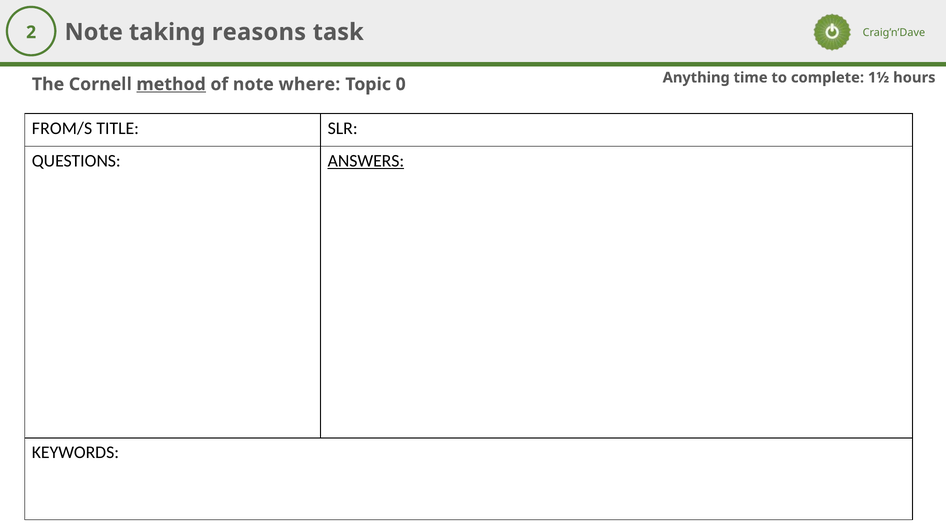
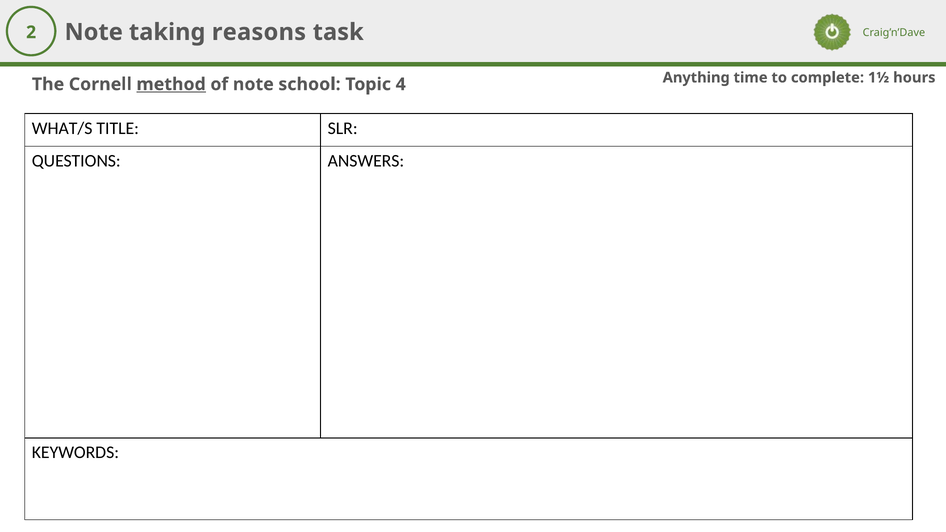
where: where -> school
0: 0 -> 4
FROM/S: FROM/S -> WHAT/S
ANSWERS underline: present -> none
